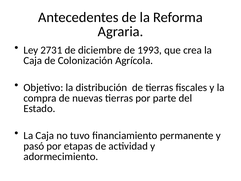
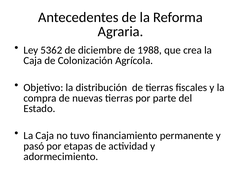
2731: 2731 -> 5362
1993: 1993 -> 1988
